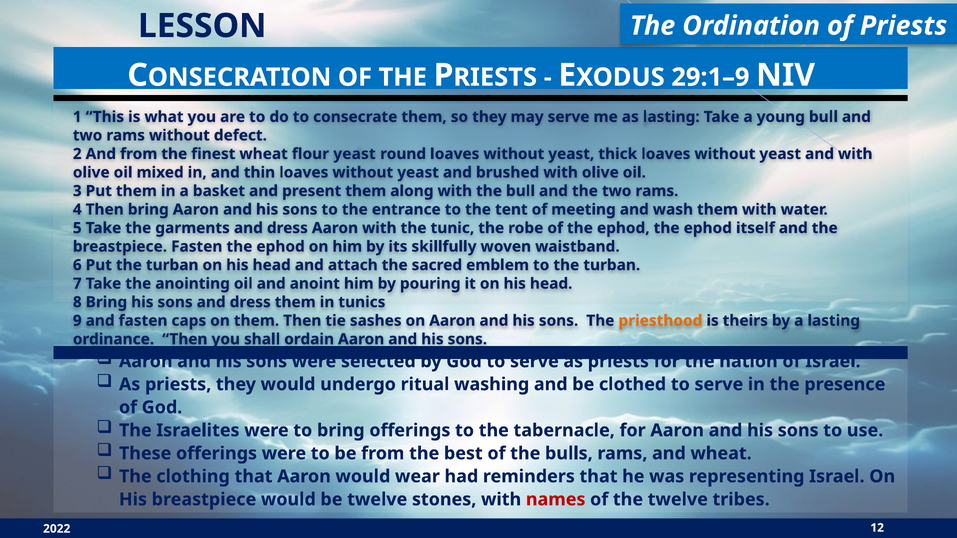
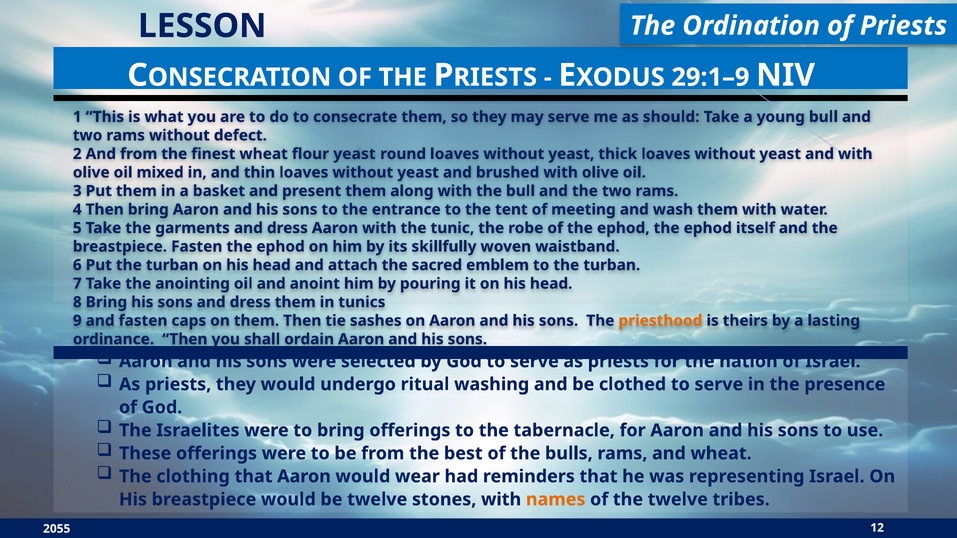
as lasting: lasting -> should
names colour: red -> orange
2022: 2022 -> 2055
